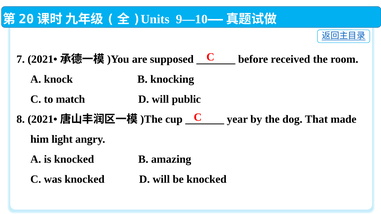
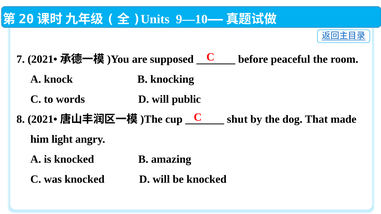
received: received -> peaceful
match: match -> words
year: year -> shut
